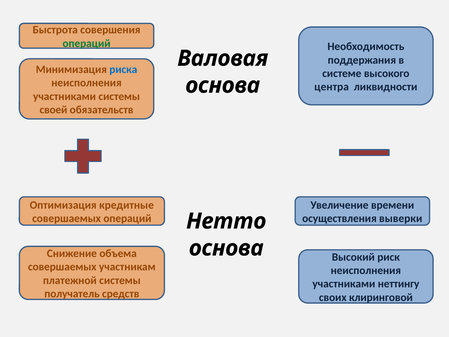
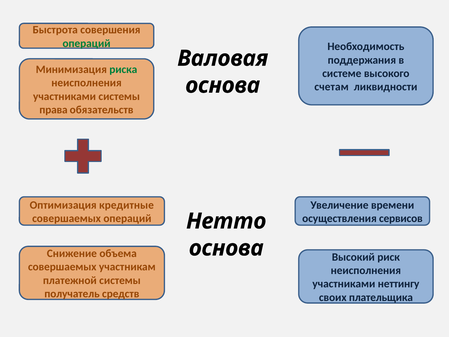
риска colour: blue -> green
центра: центра -> счетам
своей: своей -> права
выверки: выверки -> сервисов
клиринговой: клиринговой -> плательщика
